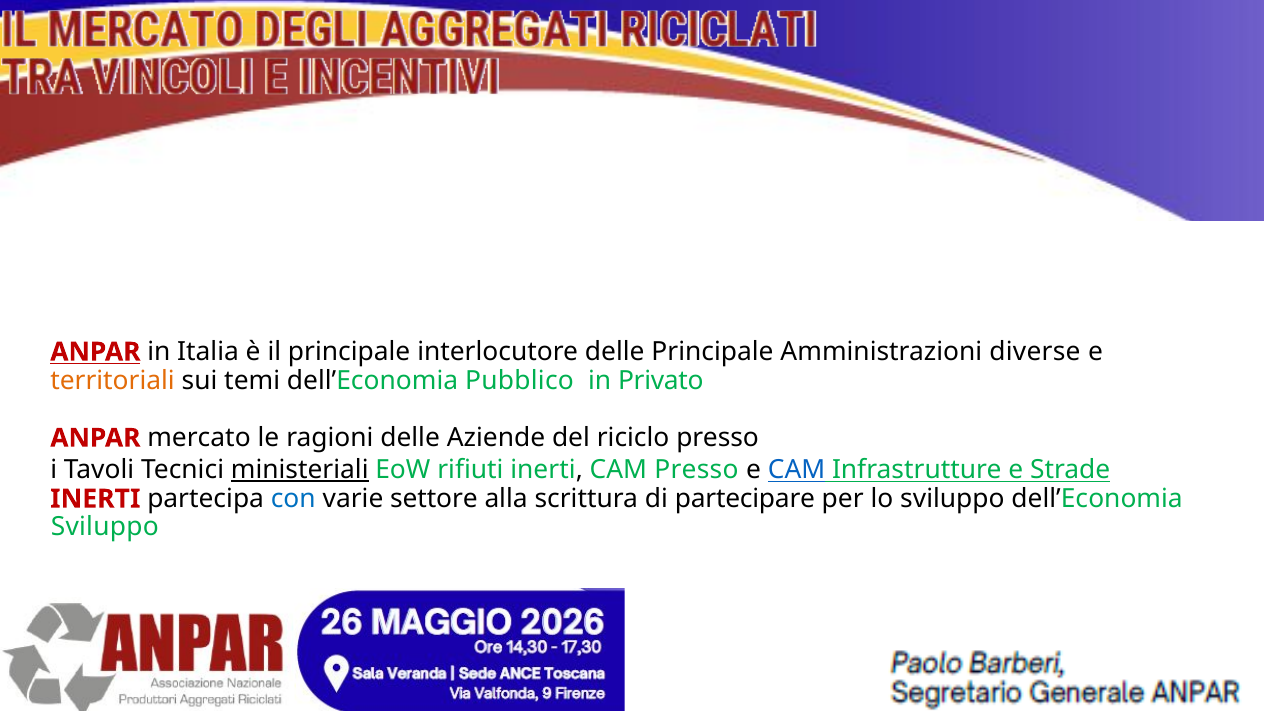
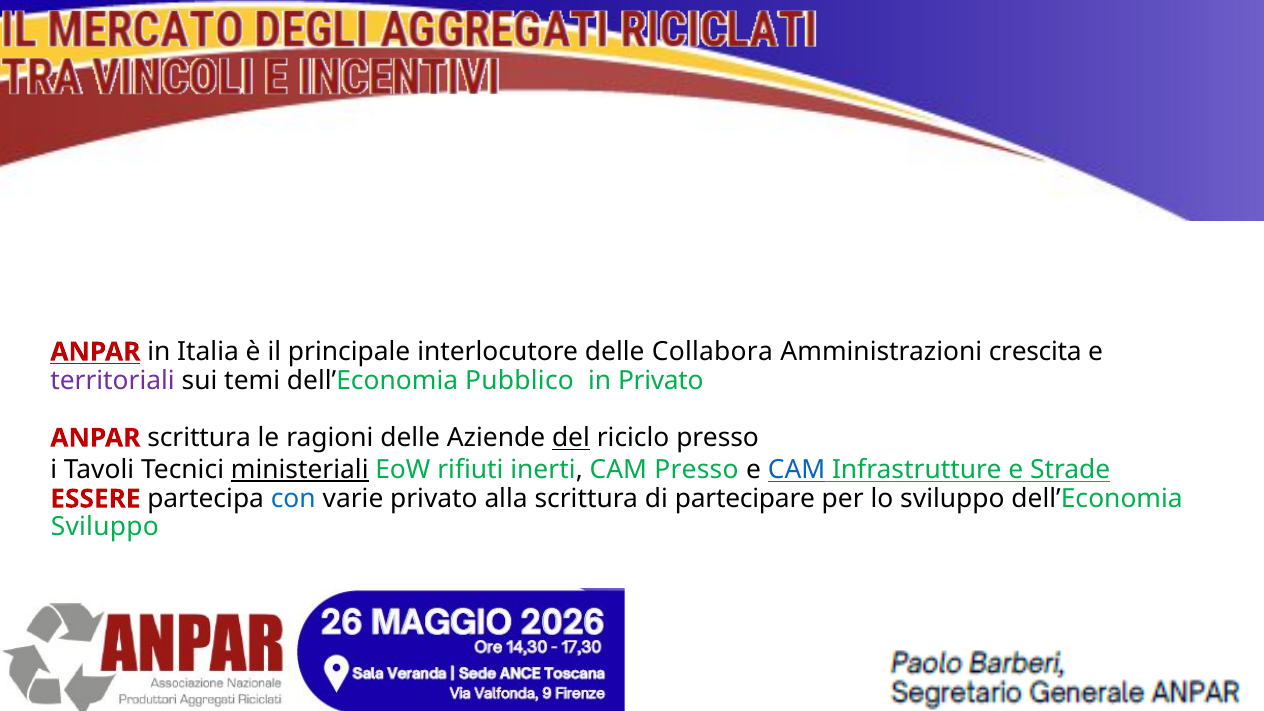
delle Principale: Principale -> Collabora
diverse: diverse -> crescita
territoriali colour: orange -> purple
ANPAR mercato: mercato -> scrittura
del underline: none -> present
INERTI at (95, 499): INERTI -> ESSERE
varie settore: settore -> privato
